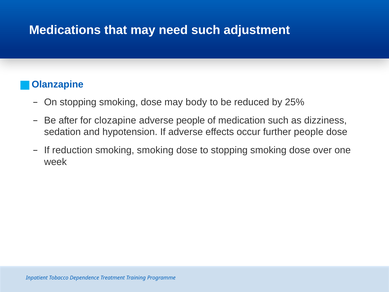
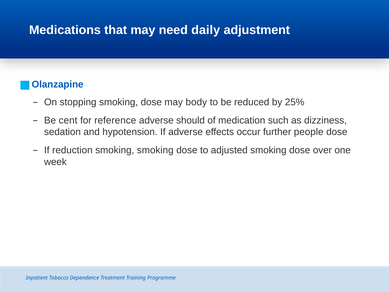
need such: such -> daily
after: after -> cent
clozapine: clozapine -> reference
adverse people: people -> should
to stopping: stopping -> adjusted
